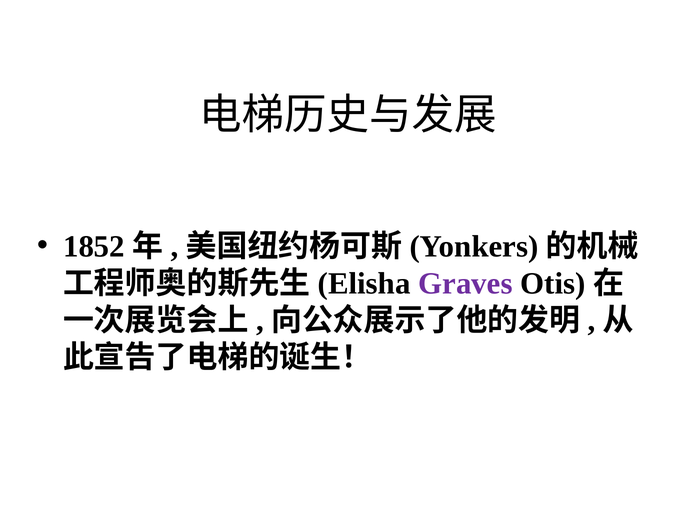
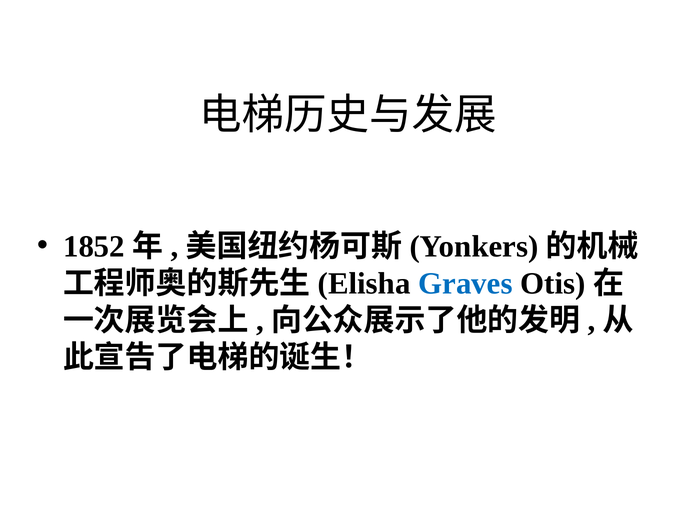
Graves colour: purple -> blue
